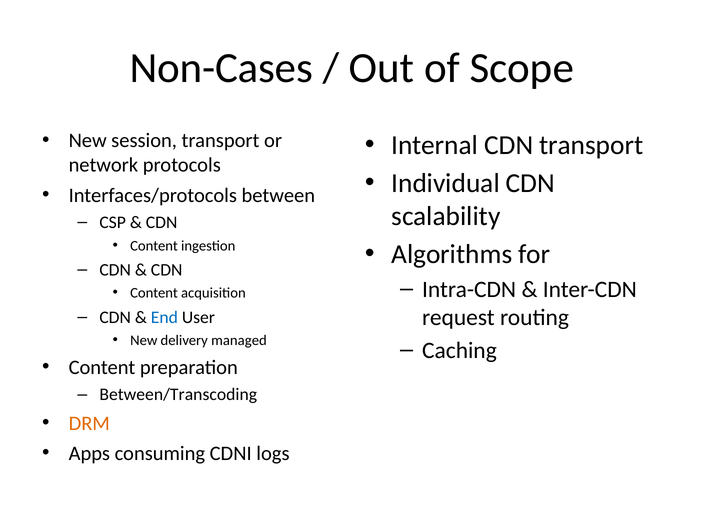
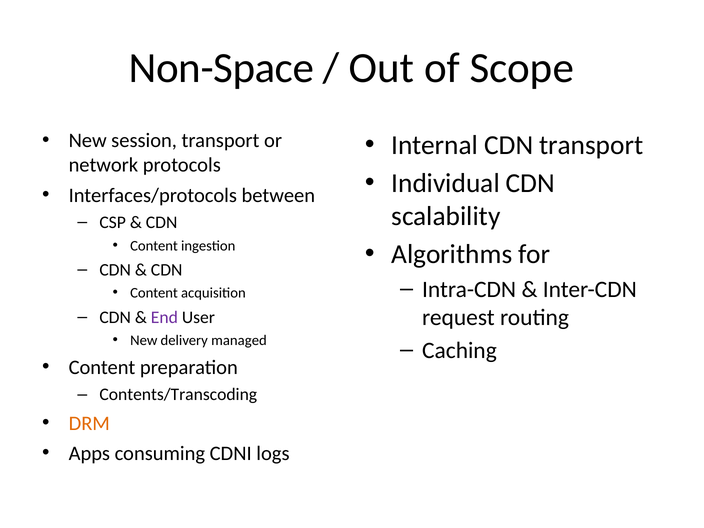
Non-Cases: Non-Cases -> Non-Space
End colour: blue -> purple
Between/Transcoding: Between/Transcoding -> Contents/Transcoding
